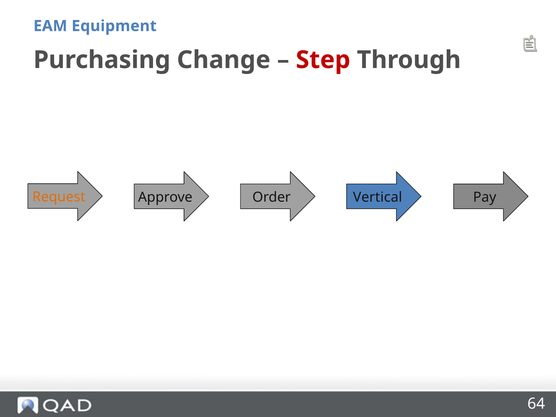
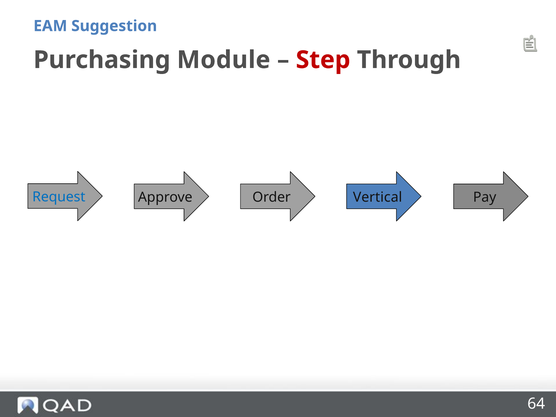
Equipment: Equipment -> Suggestion
Change: Change -> Module
Request colour: orange -> blue
